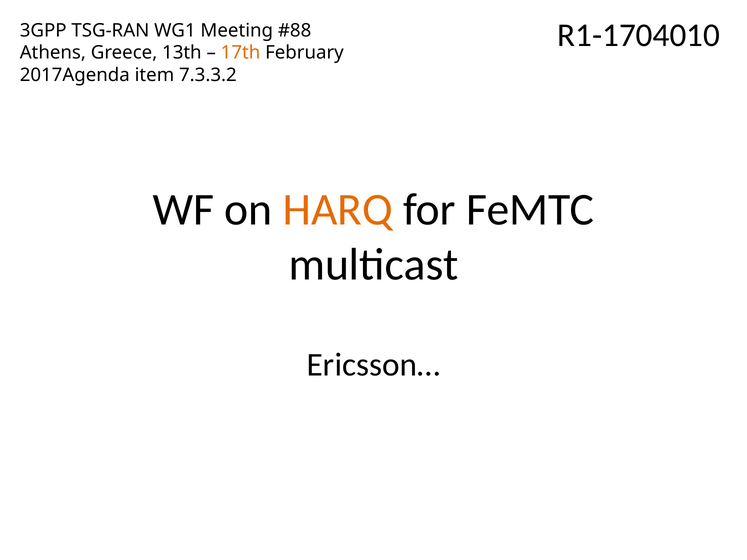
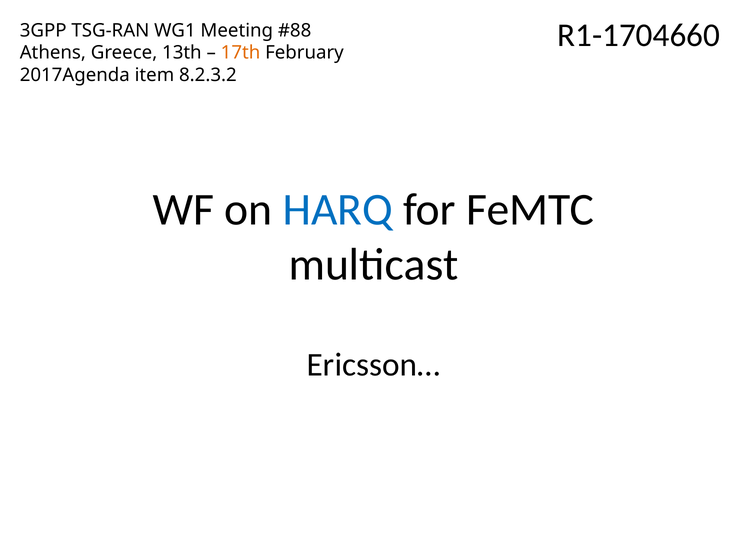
R1-1704010: R1-1704010 -> R1-1704660
7.3.3.2: 7.3.3.2 -> 8.2.3.2
HARQ colour: orange -> blue
